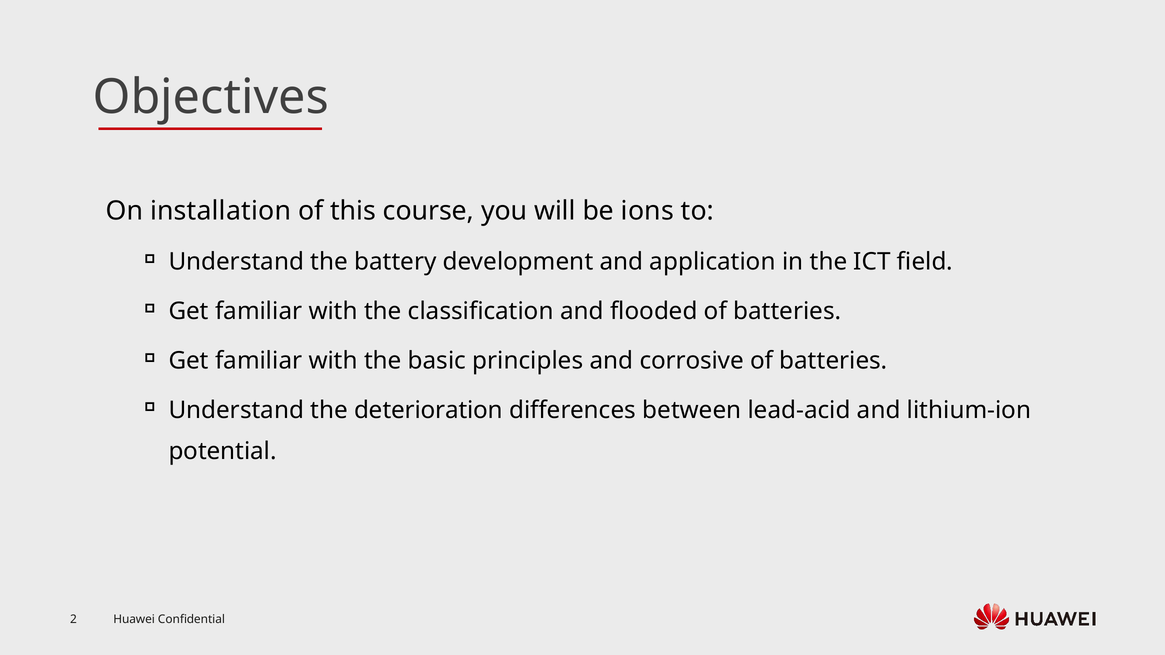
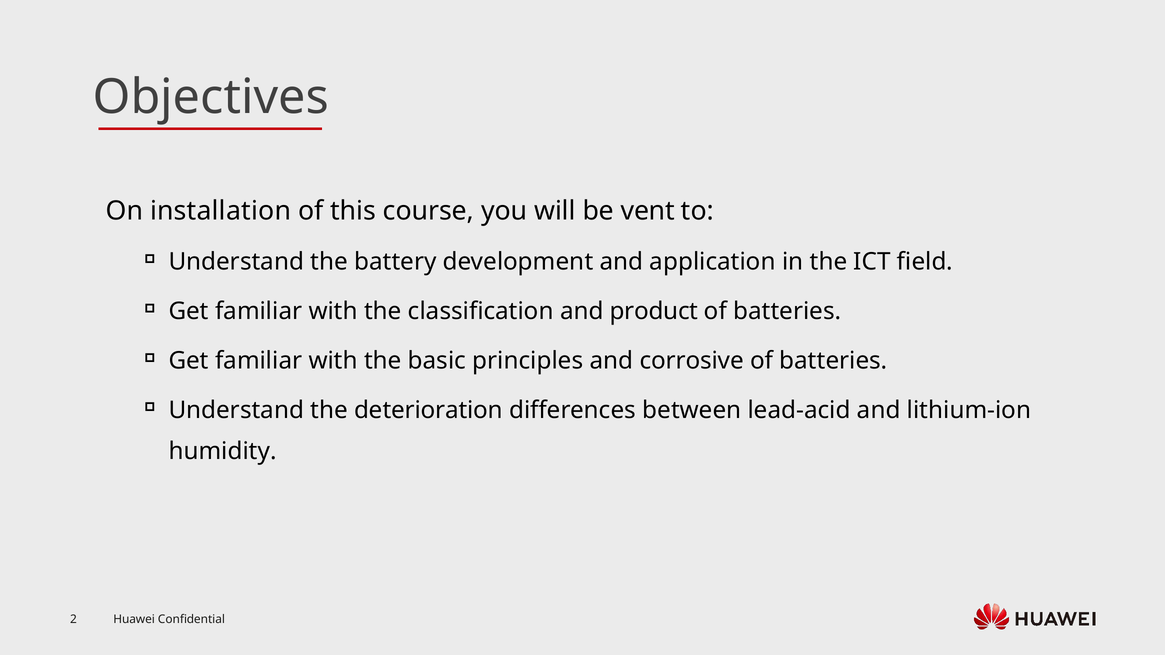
ions: ions -> vent
flooded: flooded -> product
potential: potential -> humidity
